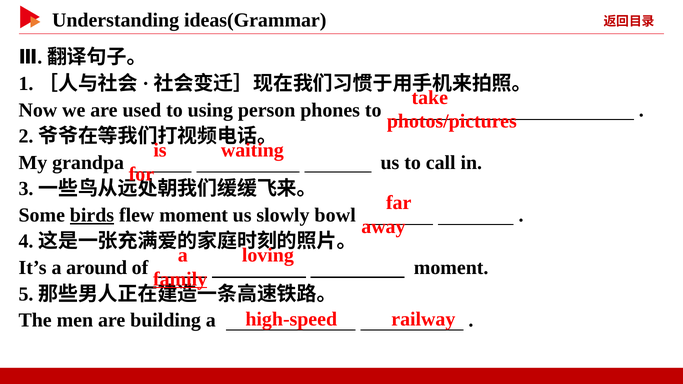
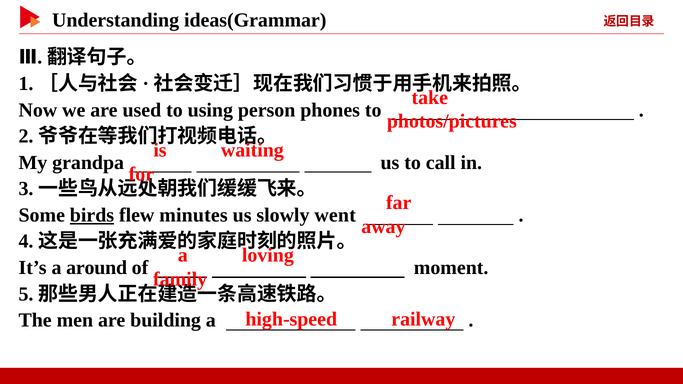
flew moment: moment -> minutes
bowl: bowl -> went
family underline: present -> none
